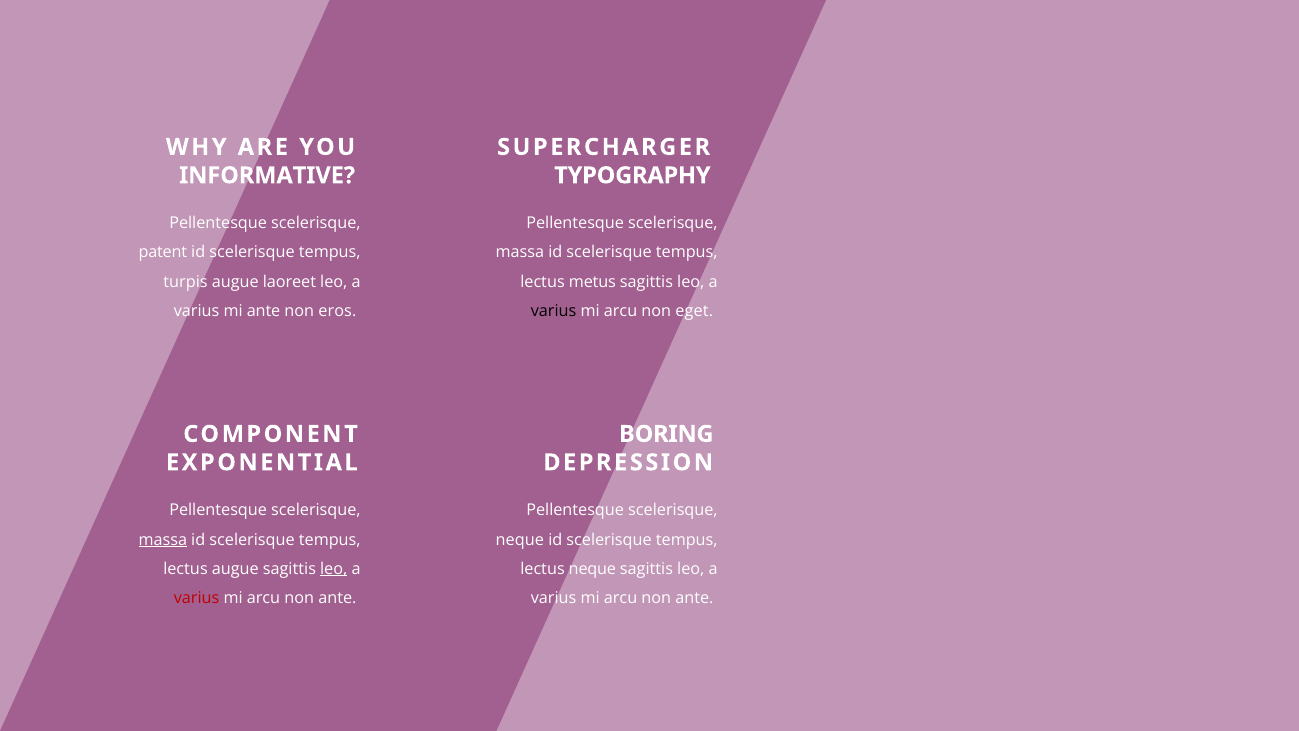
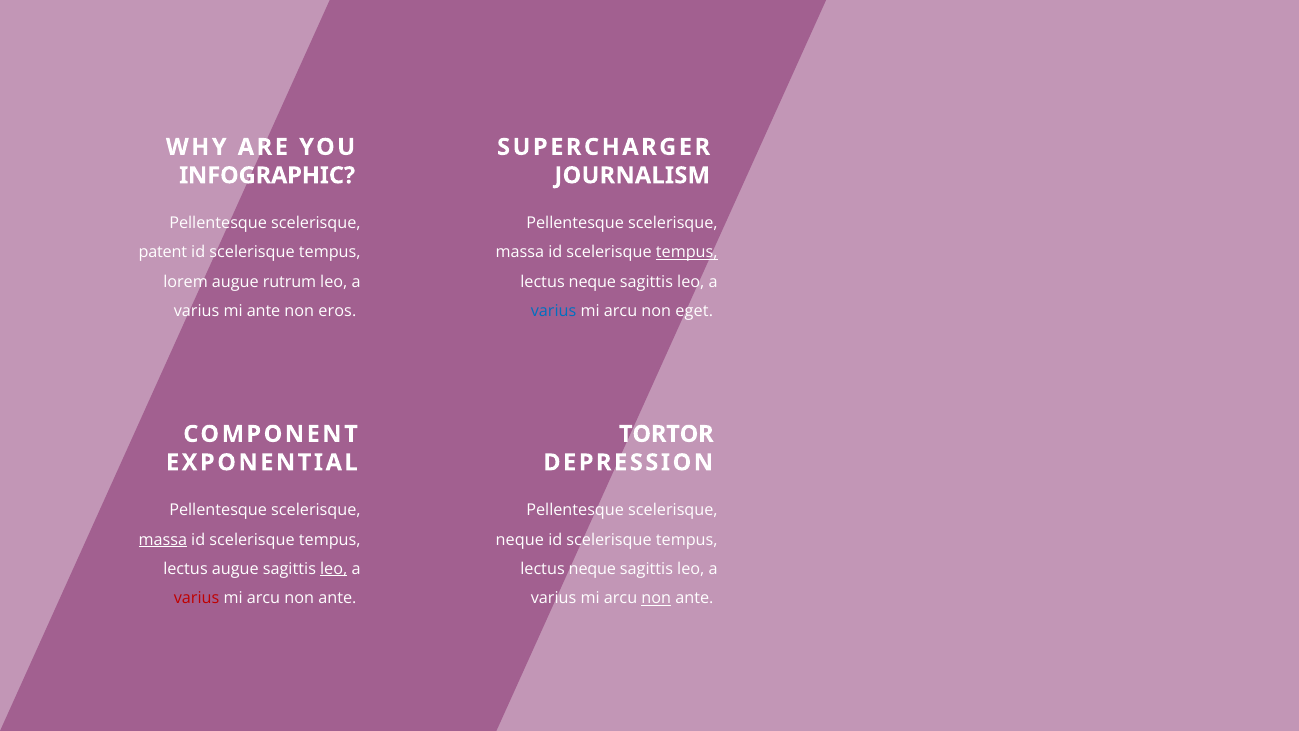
INFORMATIVE: INFORMATIVE -> INFOGRAPHIC
TYPOGRAPHY: TYPOGRAPHY -> JOURNALISM
tempus at (687, 253) underline: none -> present
turpis: turpis -> lorem
laoreet: laoreet -> rutrum
metus at (592, 282): metus -> neque
varius at (554, 311) colour: black -> blue
BORING: BORING -> TORTOR
non at (656, 598) underline: none -> present
